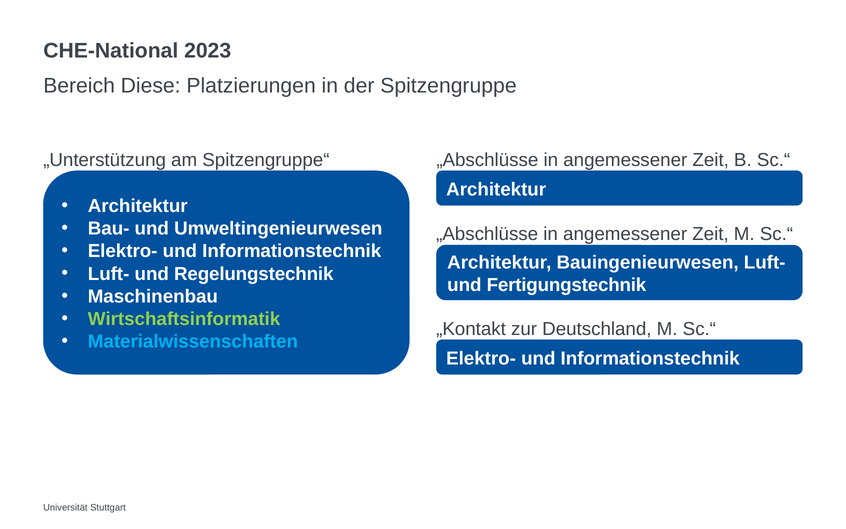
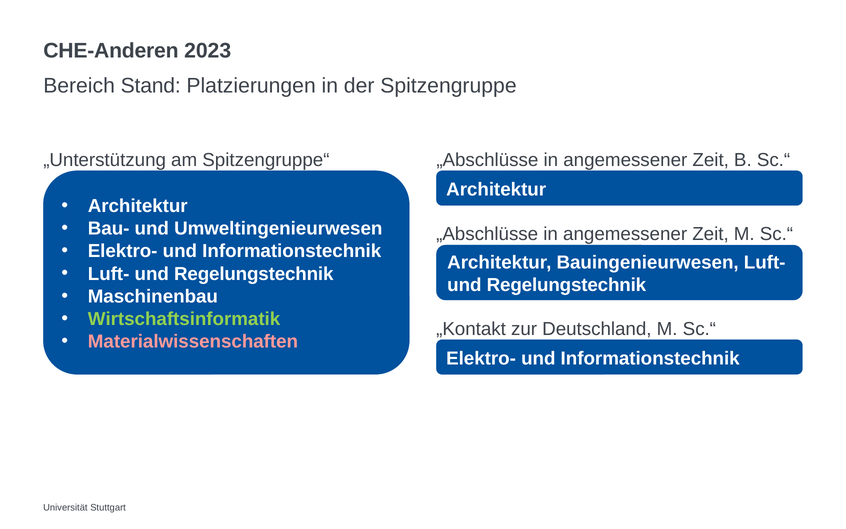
CHE-National: CHE-National -> CHE-Anderen
Diese: Diese -> Stand
Fertigungstechnik at (566, 285): Fertigungstechnik -> Regelungstechnik
Materialwissenschaften colour: light blue -> pink
